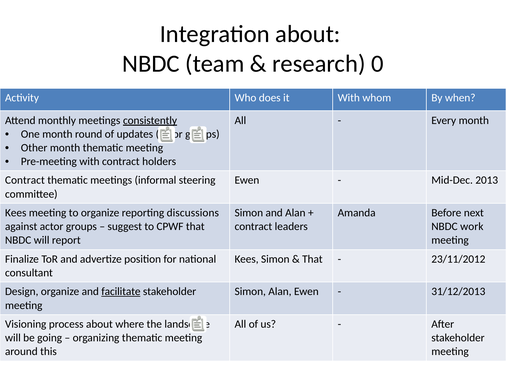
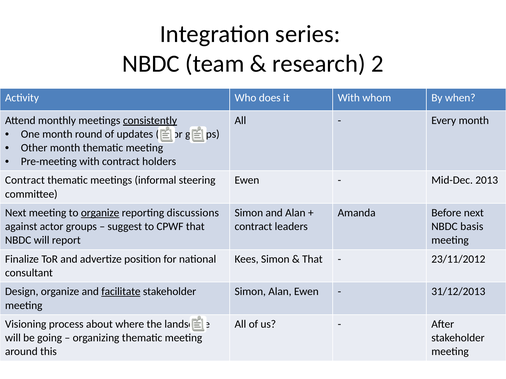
Integration about: about -> series
0: 0 -> 2
Kees at (16, 213): Kees -> Next
organize at (100, 213) underline: none -> present
work: work -> basis
